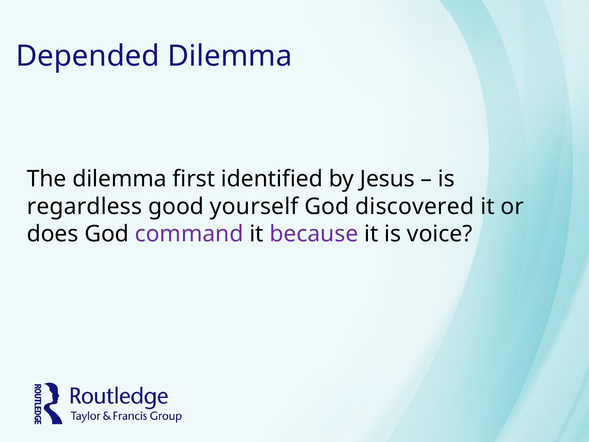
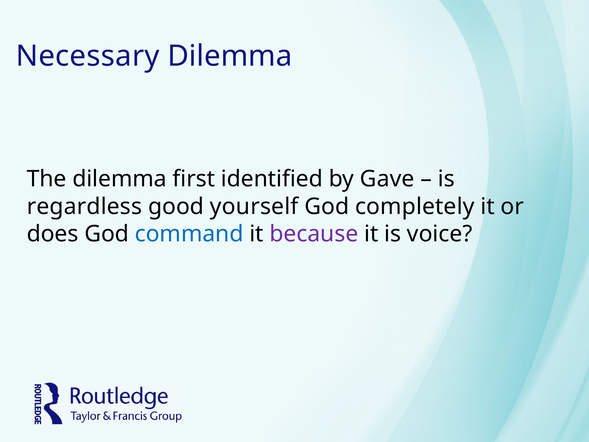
Depended: Depended -> Necessary
Jesus: Jesus -> Gave
discovered: discovered -> completely
command colour: purple -> blue
